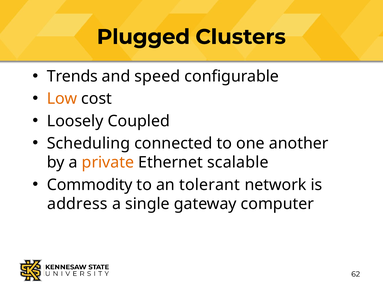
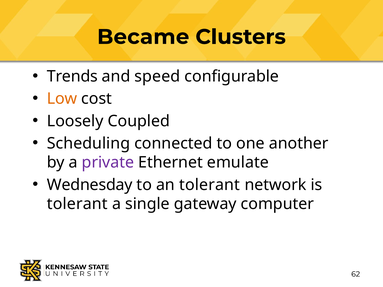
Plugged: Plugged -> Became
private colour: orange -> purple
scalable: scalable -> emulate
Commodity: Commodity -> Wednesday
address at (77, 204): address -> tolerant
